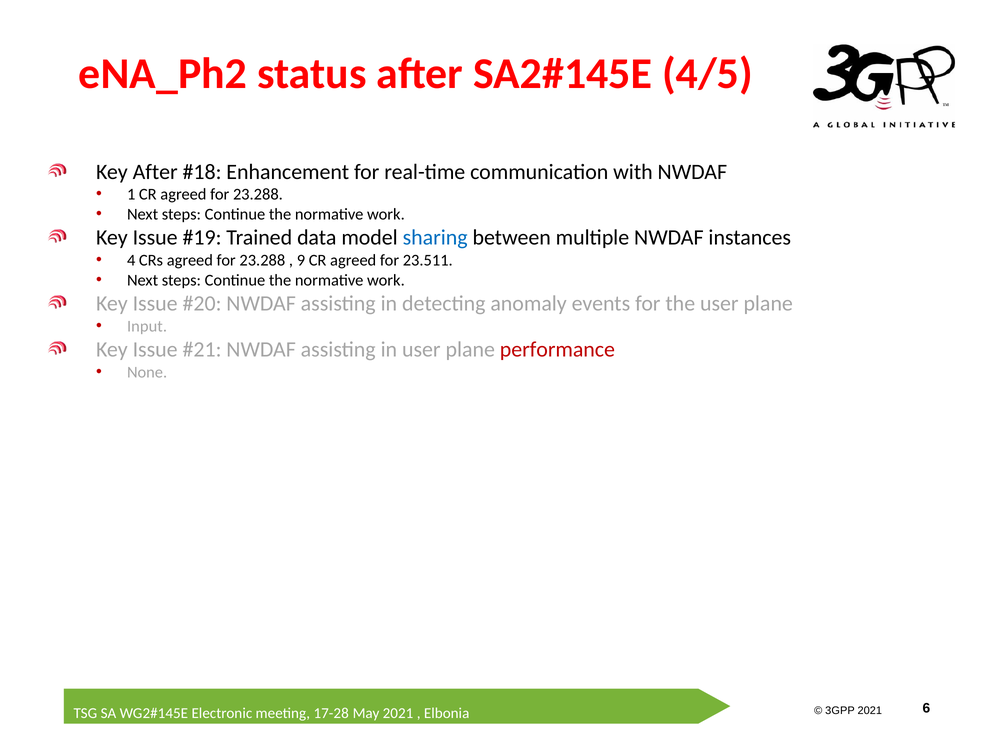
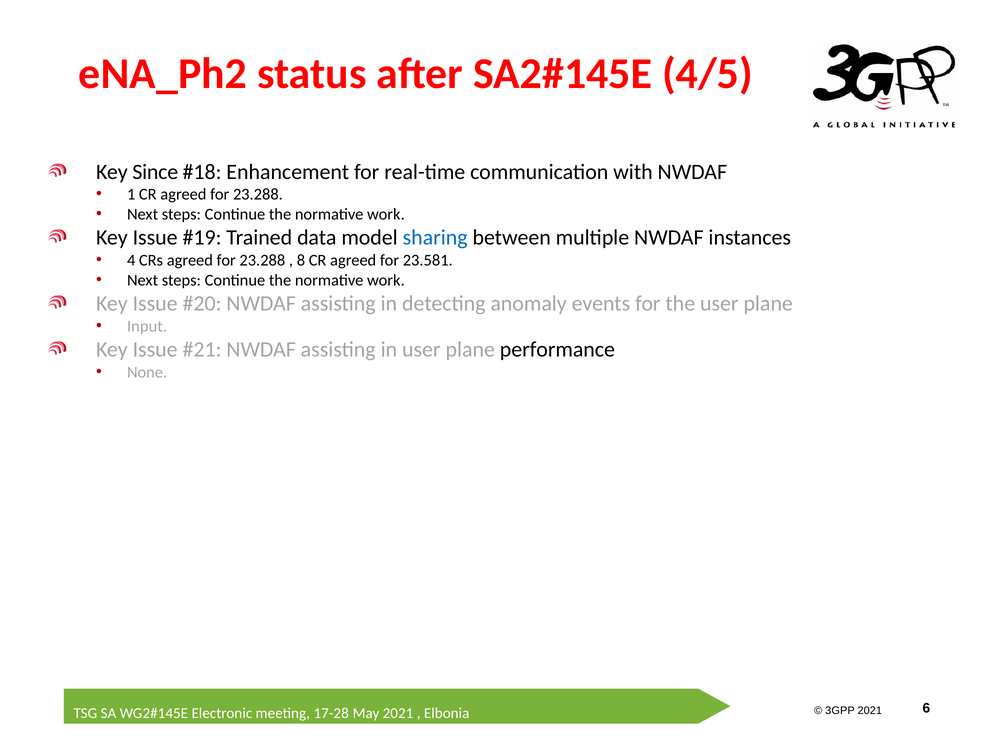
Key After: After -> Since
9: 9 -> 8
23.511: 23.511 -> 23.581
performance colour: red -> black
